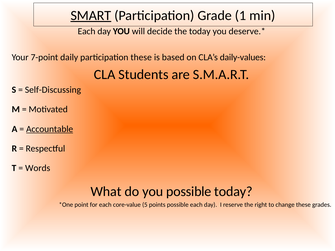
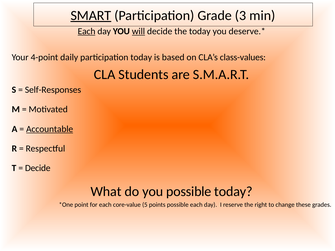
1: 1 -> 3
Each at (87, 31) underline: none -> present
will underline: none -> present
7-point: 7-point -> 4-point
participation these: these -> today
daily-values: daily-values -> class-values
Self-Discussing: Self-Discussing -> Self-Responses
Words at (38, 168): Words -> Decide
